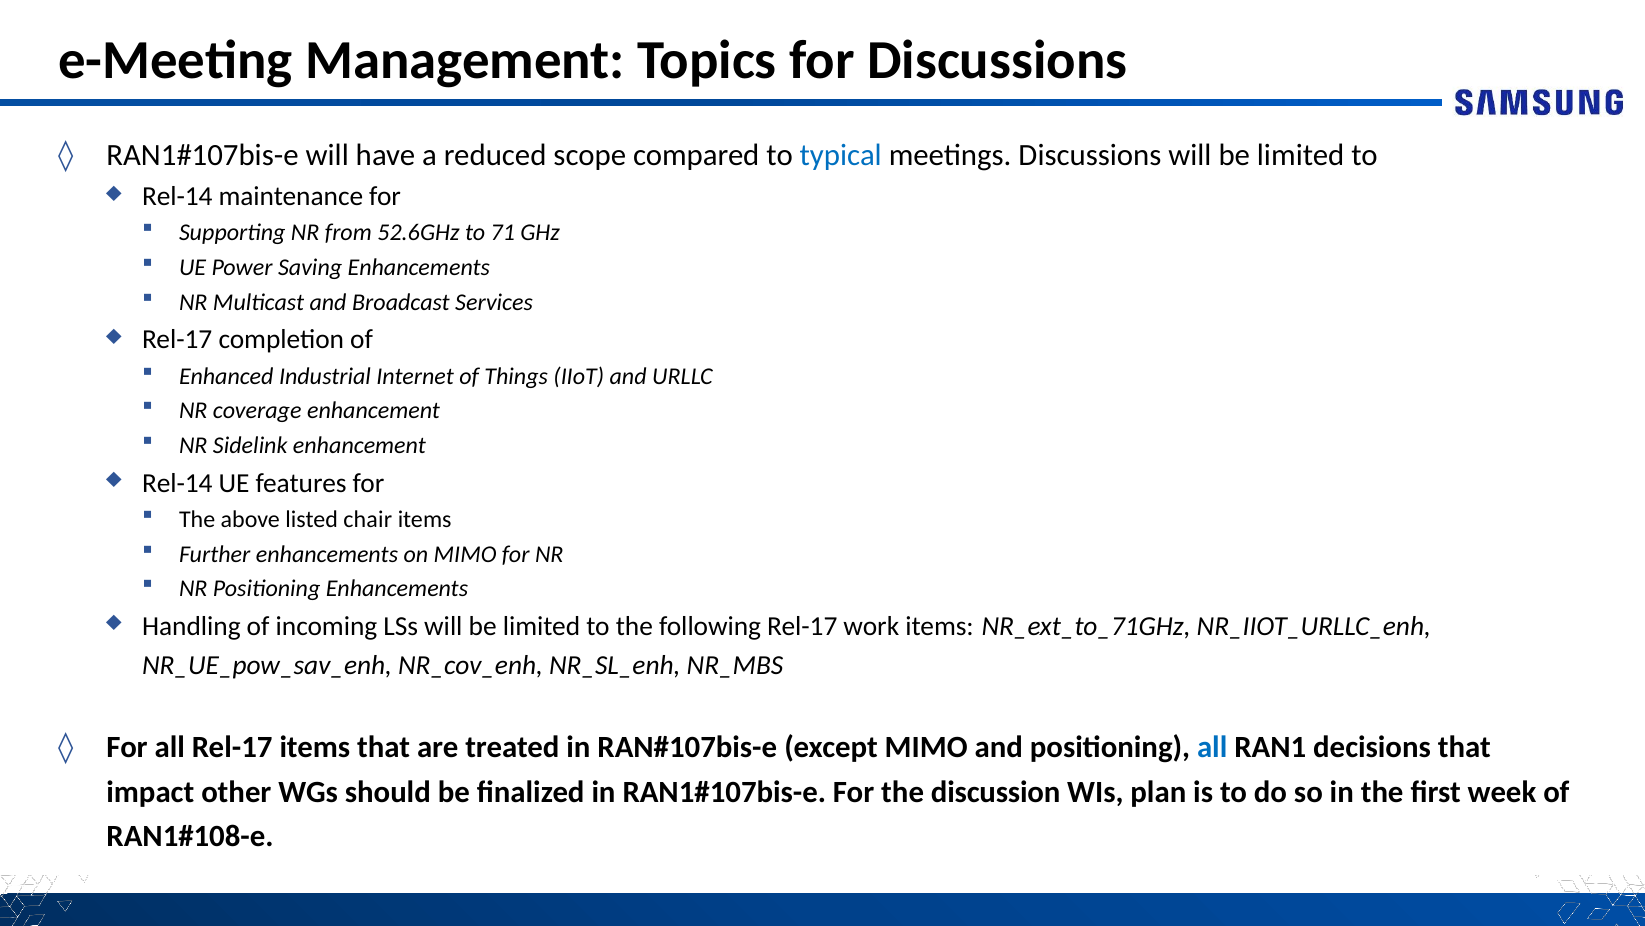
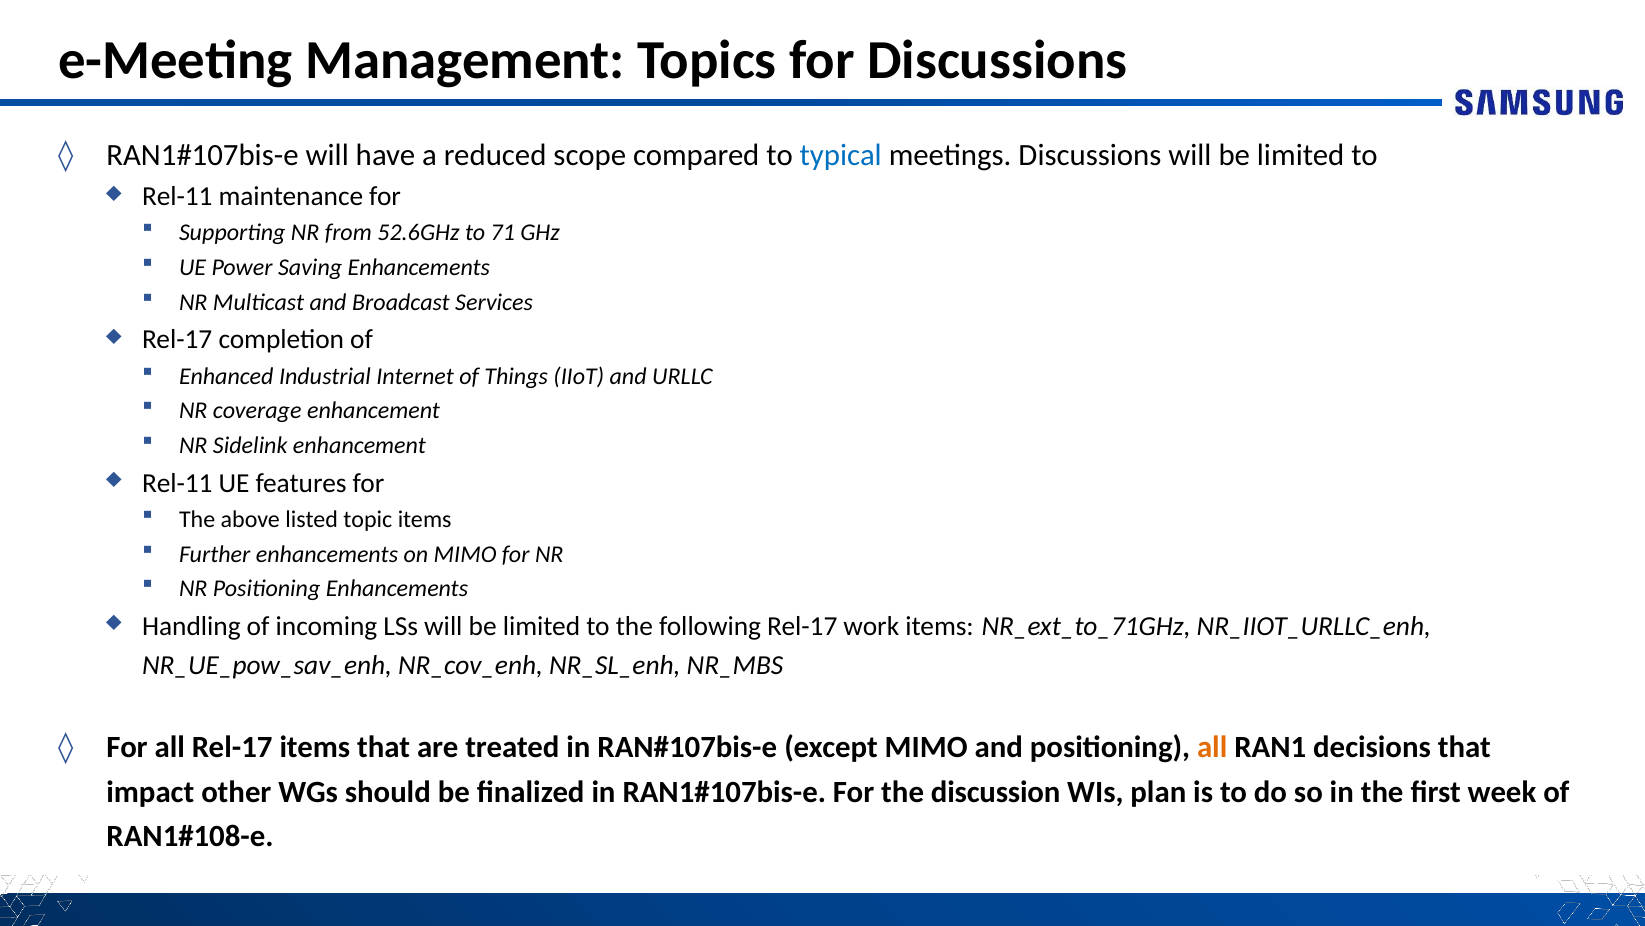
Rel-14 at (177, 196): Rel-14 -> Rel-11
Rel-14 at (177, 483): Rel-14 -> Rel-11
chair: chair -> topic
all at (1212, 747) colour: blue -> orange
